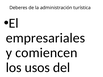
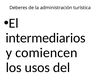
empresariales: empresariales -> intermediarios
